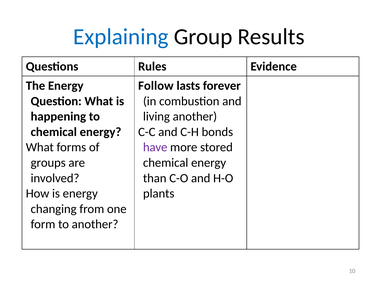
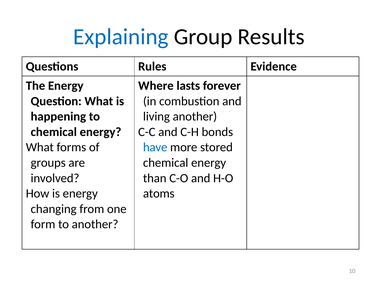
Follow: Follow -> Where
have colour: purple -> blue
plants: plants -> atoms
